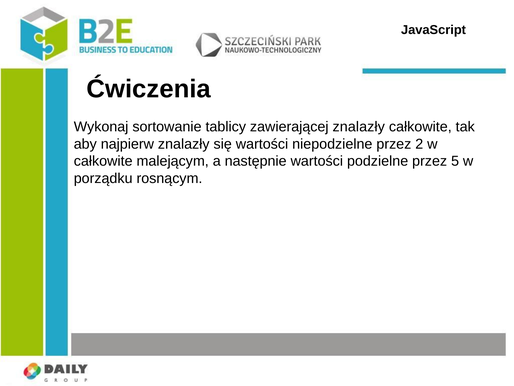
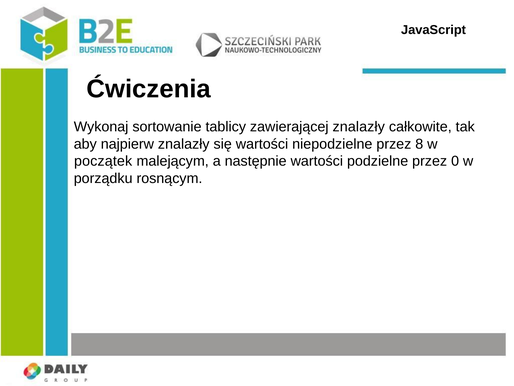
2: 2 -> 8
całkowite at (103, 161): całkowite -> początek
5: 5 -> 0
